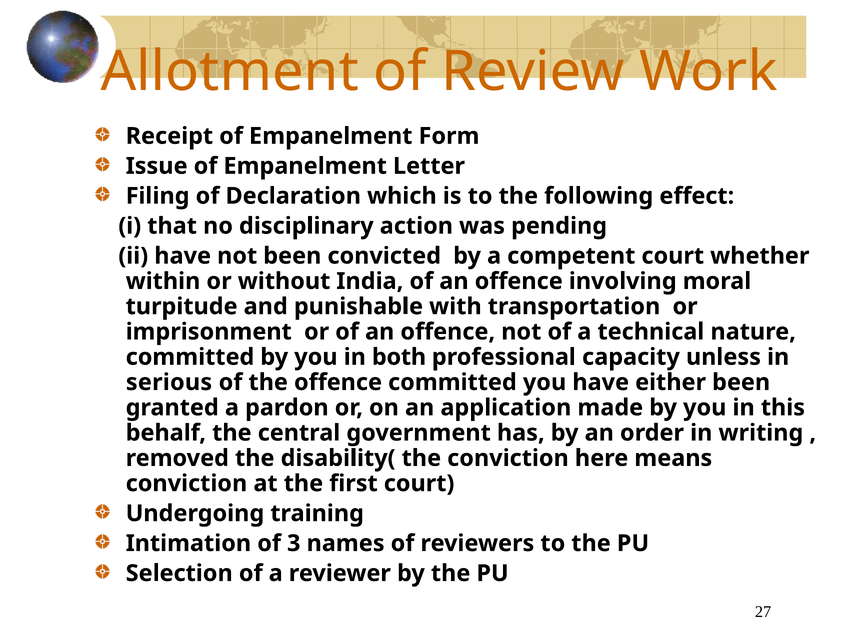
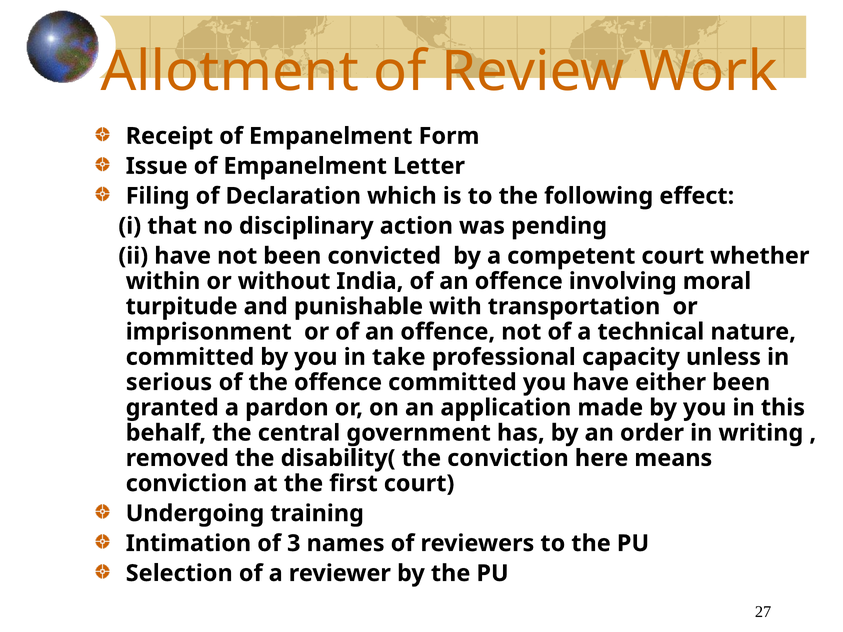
both: both -> take
